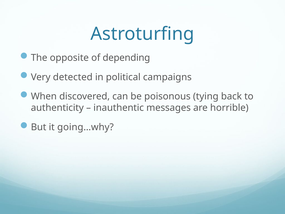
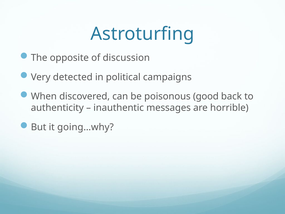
depending: depending -> discussion
tying: tying -> good
